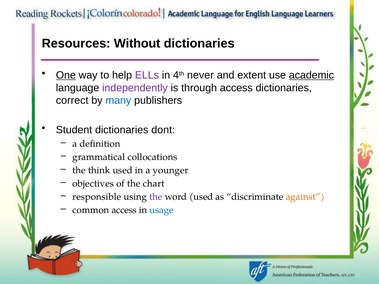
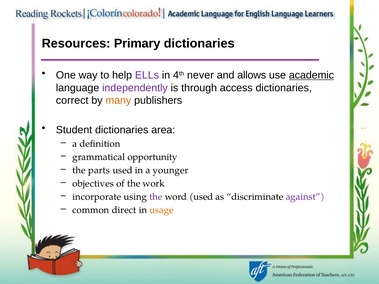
Without: Without -> Primary
One underline: present -> none
extent: extent -> allows
many colour: blue -> orange
dont: dont -> area
collocations: collocations -> opportunity
think: think -> parts
chart: chart -> work
responsible: responsible -> incorporate
against colour: orange -> purple
common access: access -> direct
usage colour: blue -> orange
